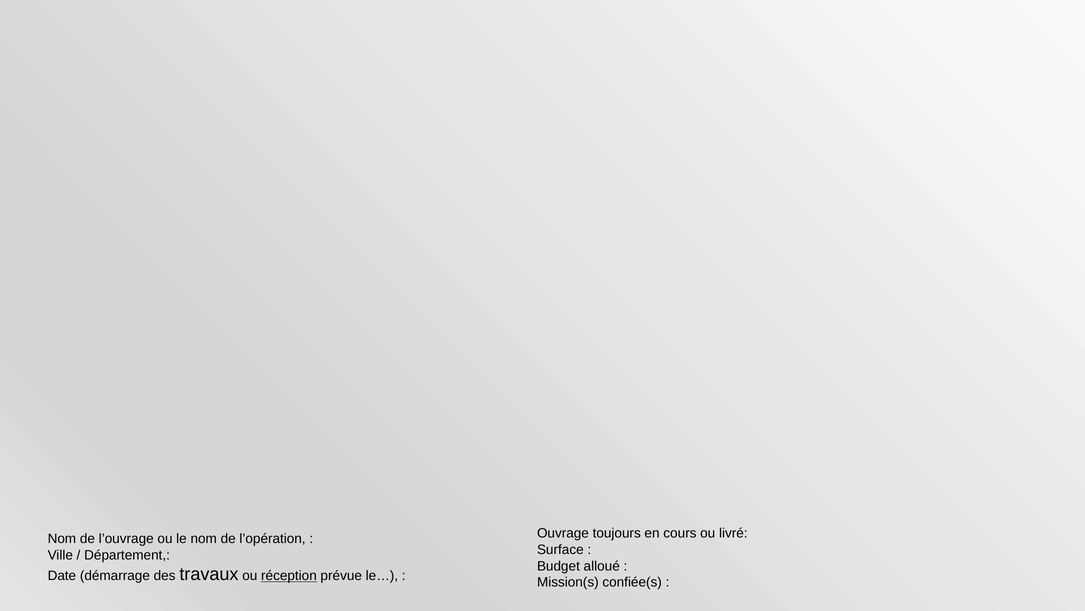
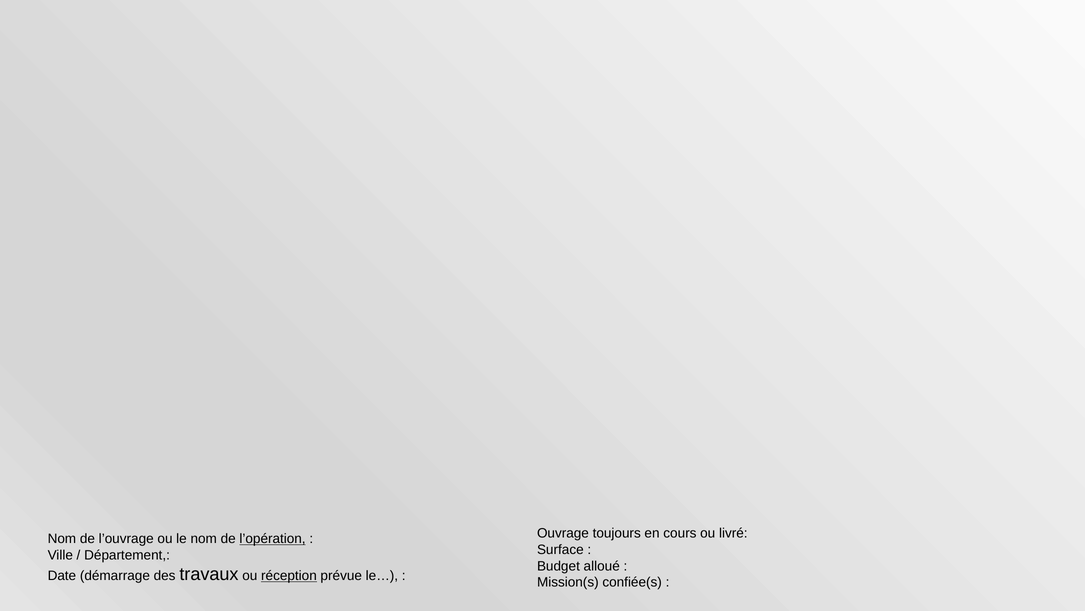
l’opération underline: none -> present
